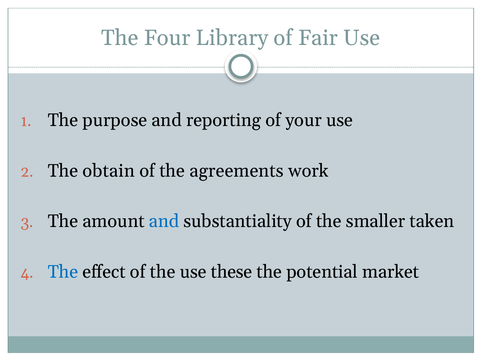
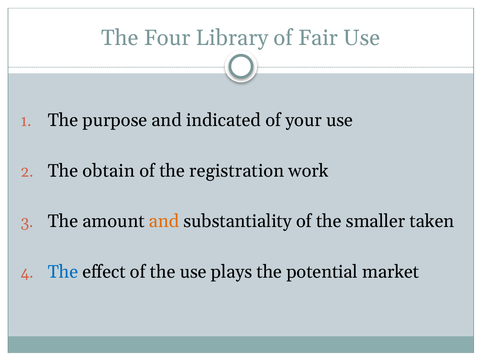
reporting: reporting -> indicated
agreements: agreements -> registration
and at (164, 222) colour: blue -> orange
these: these -> plays
